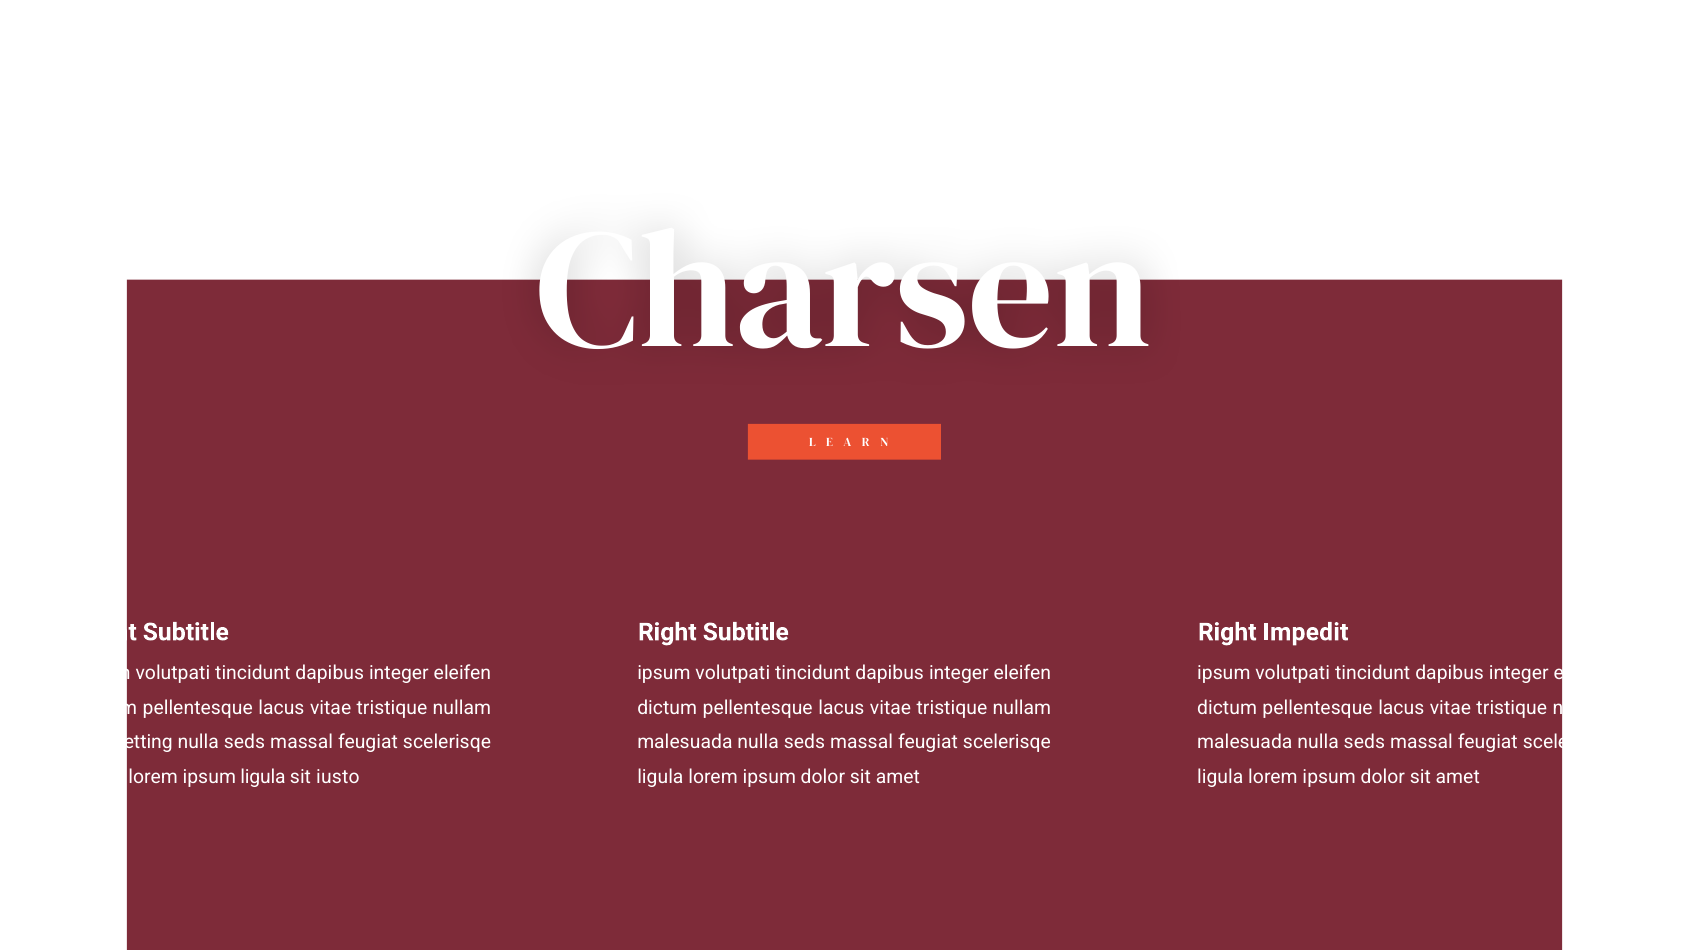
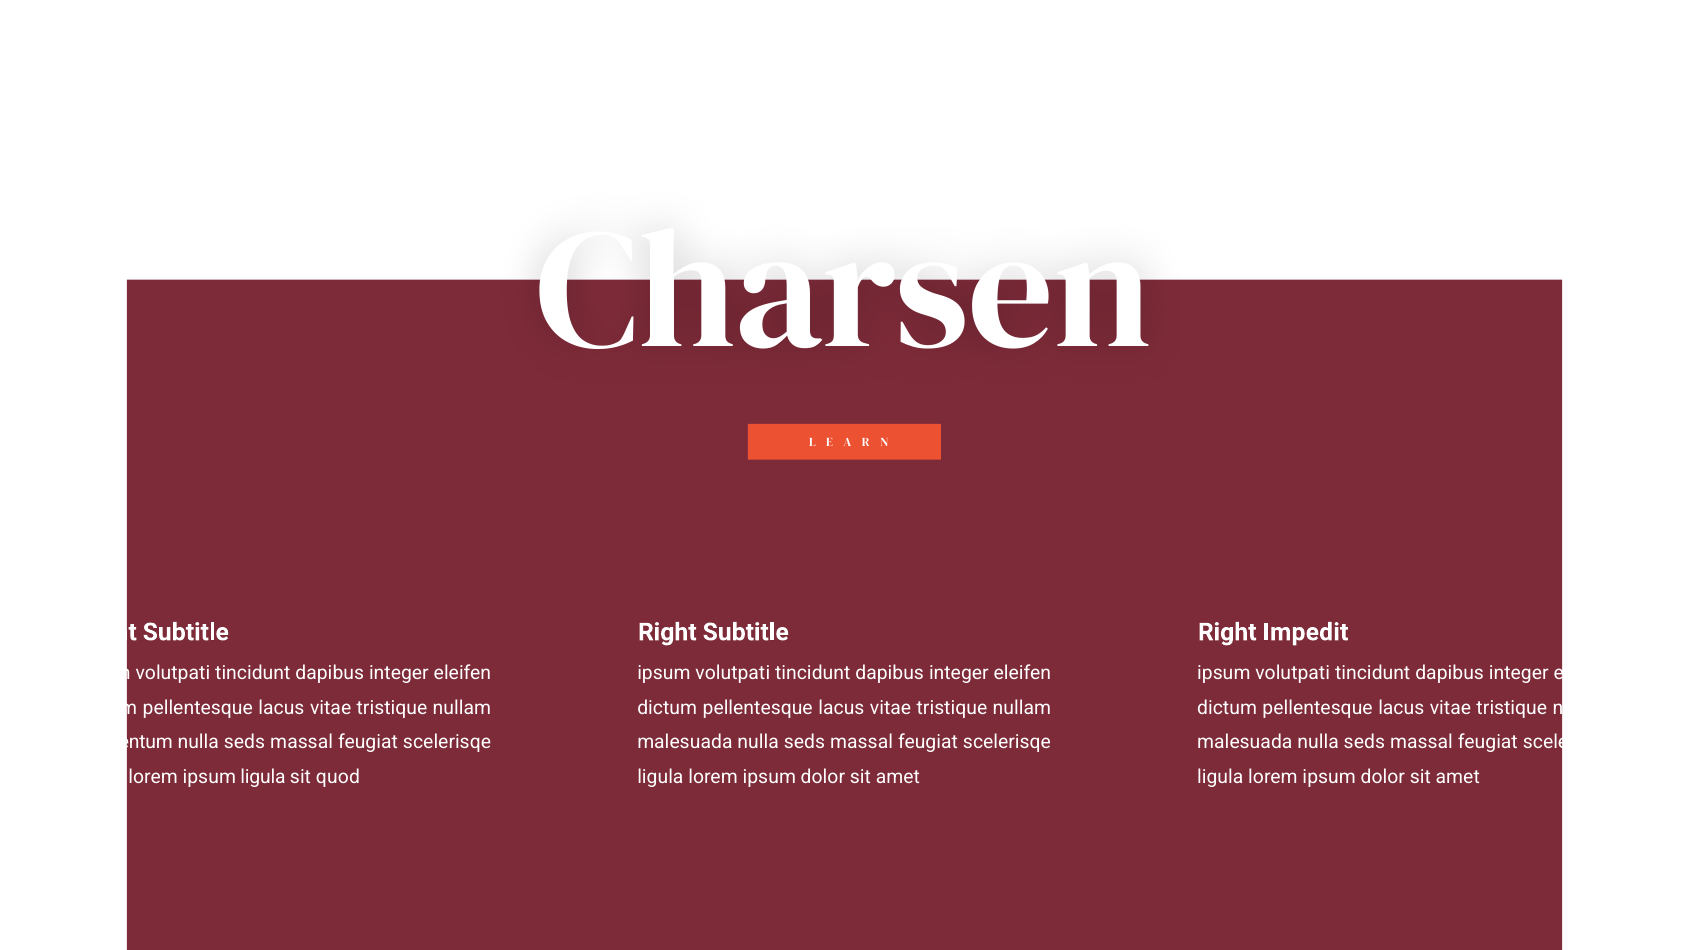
typesetting: typesetting -> elementum
iusto: iusto -> quod
